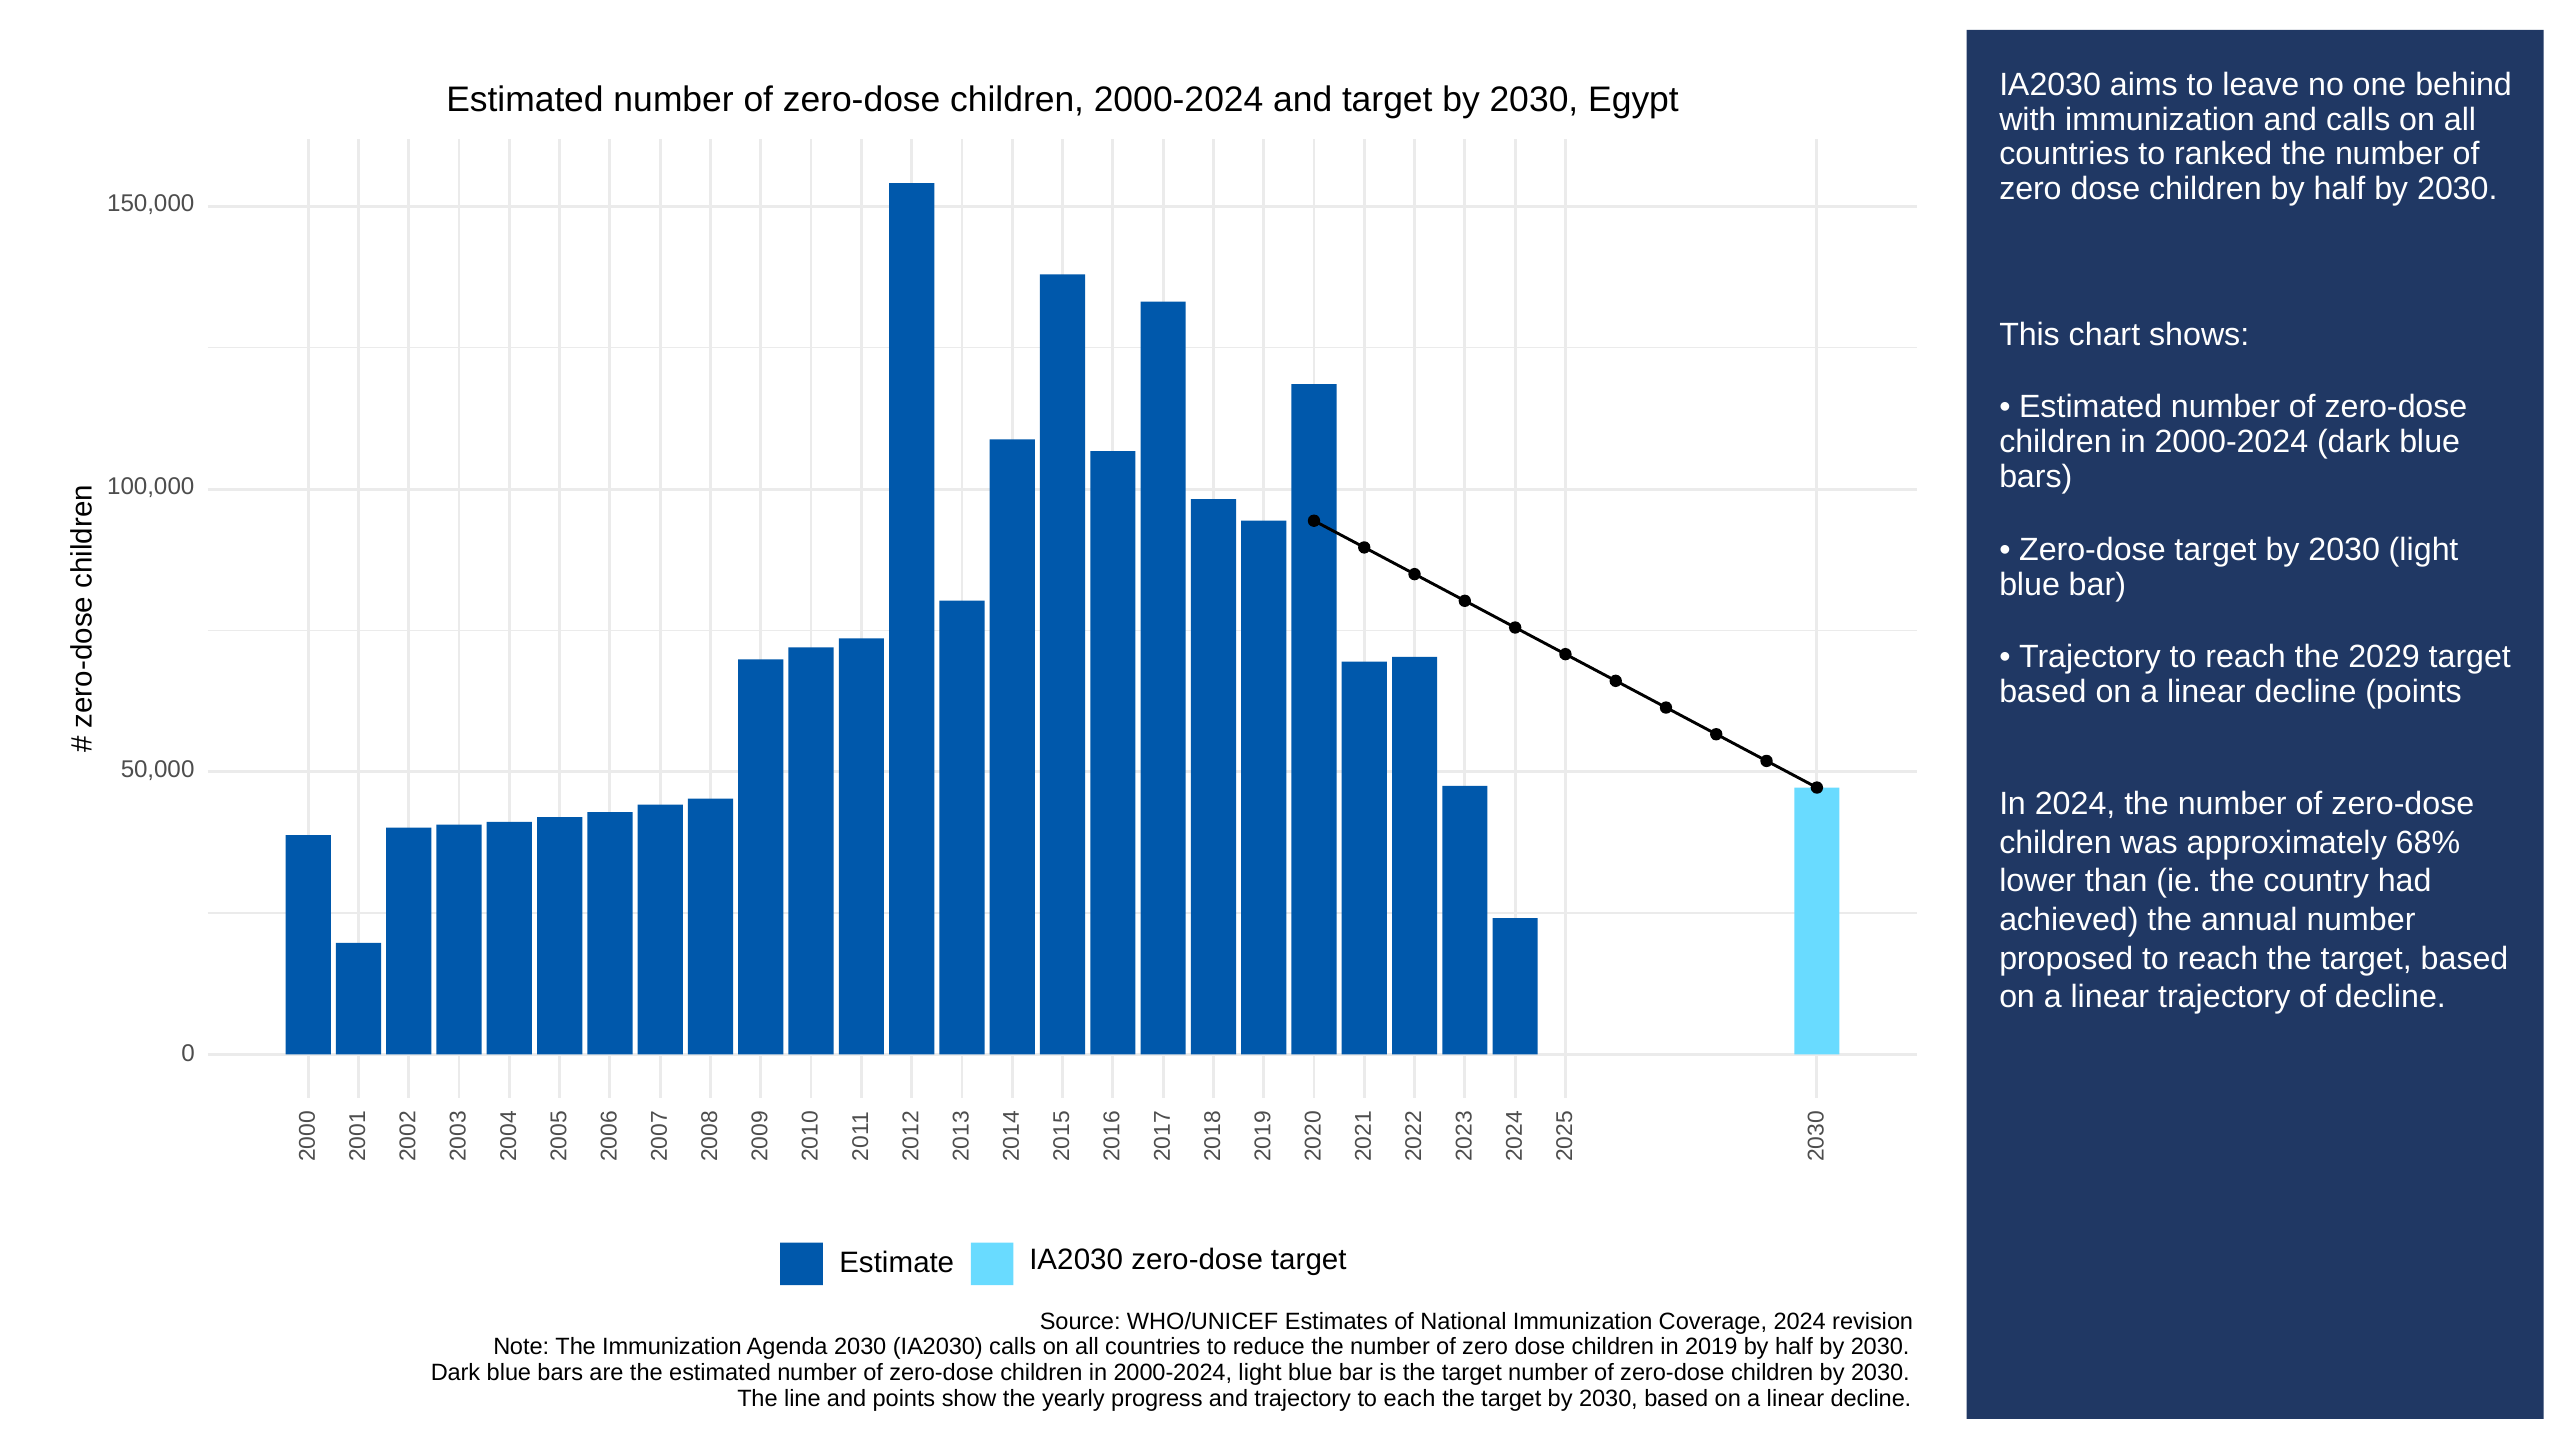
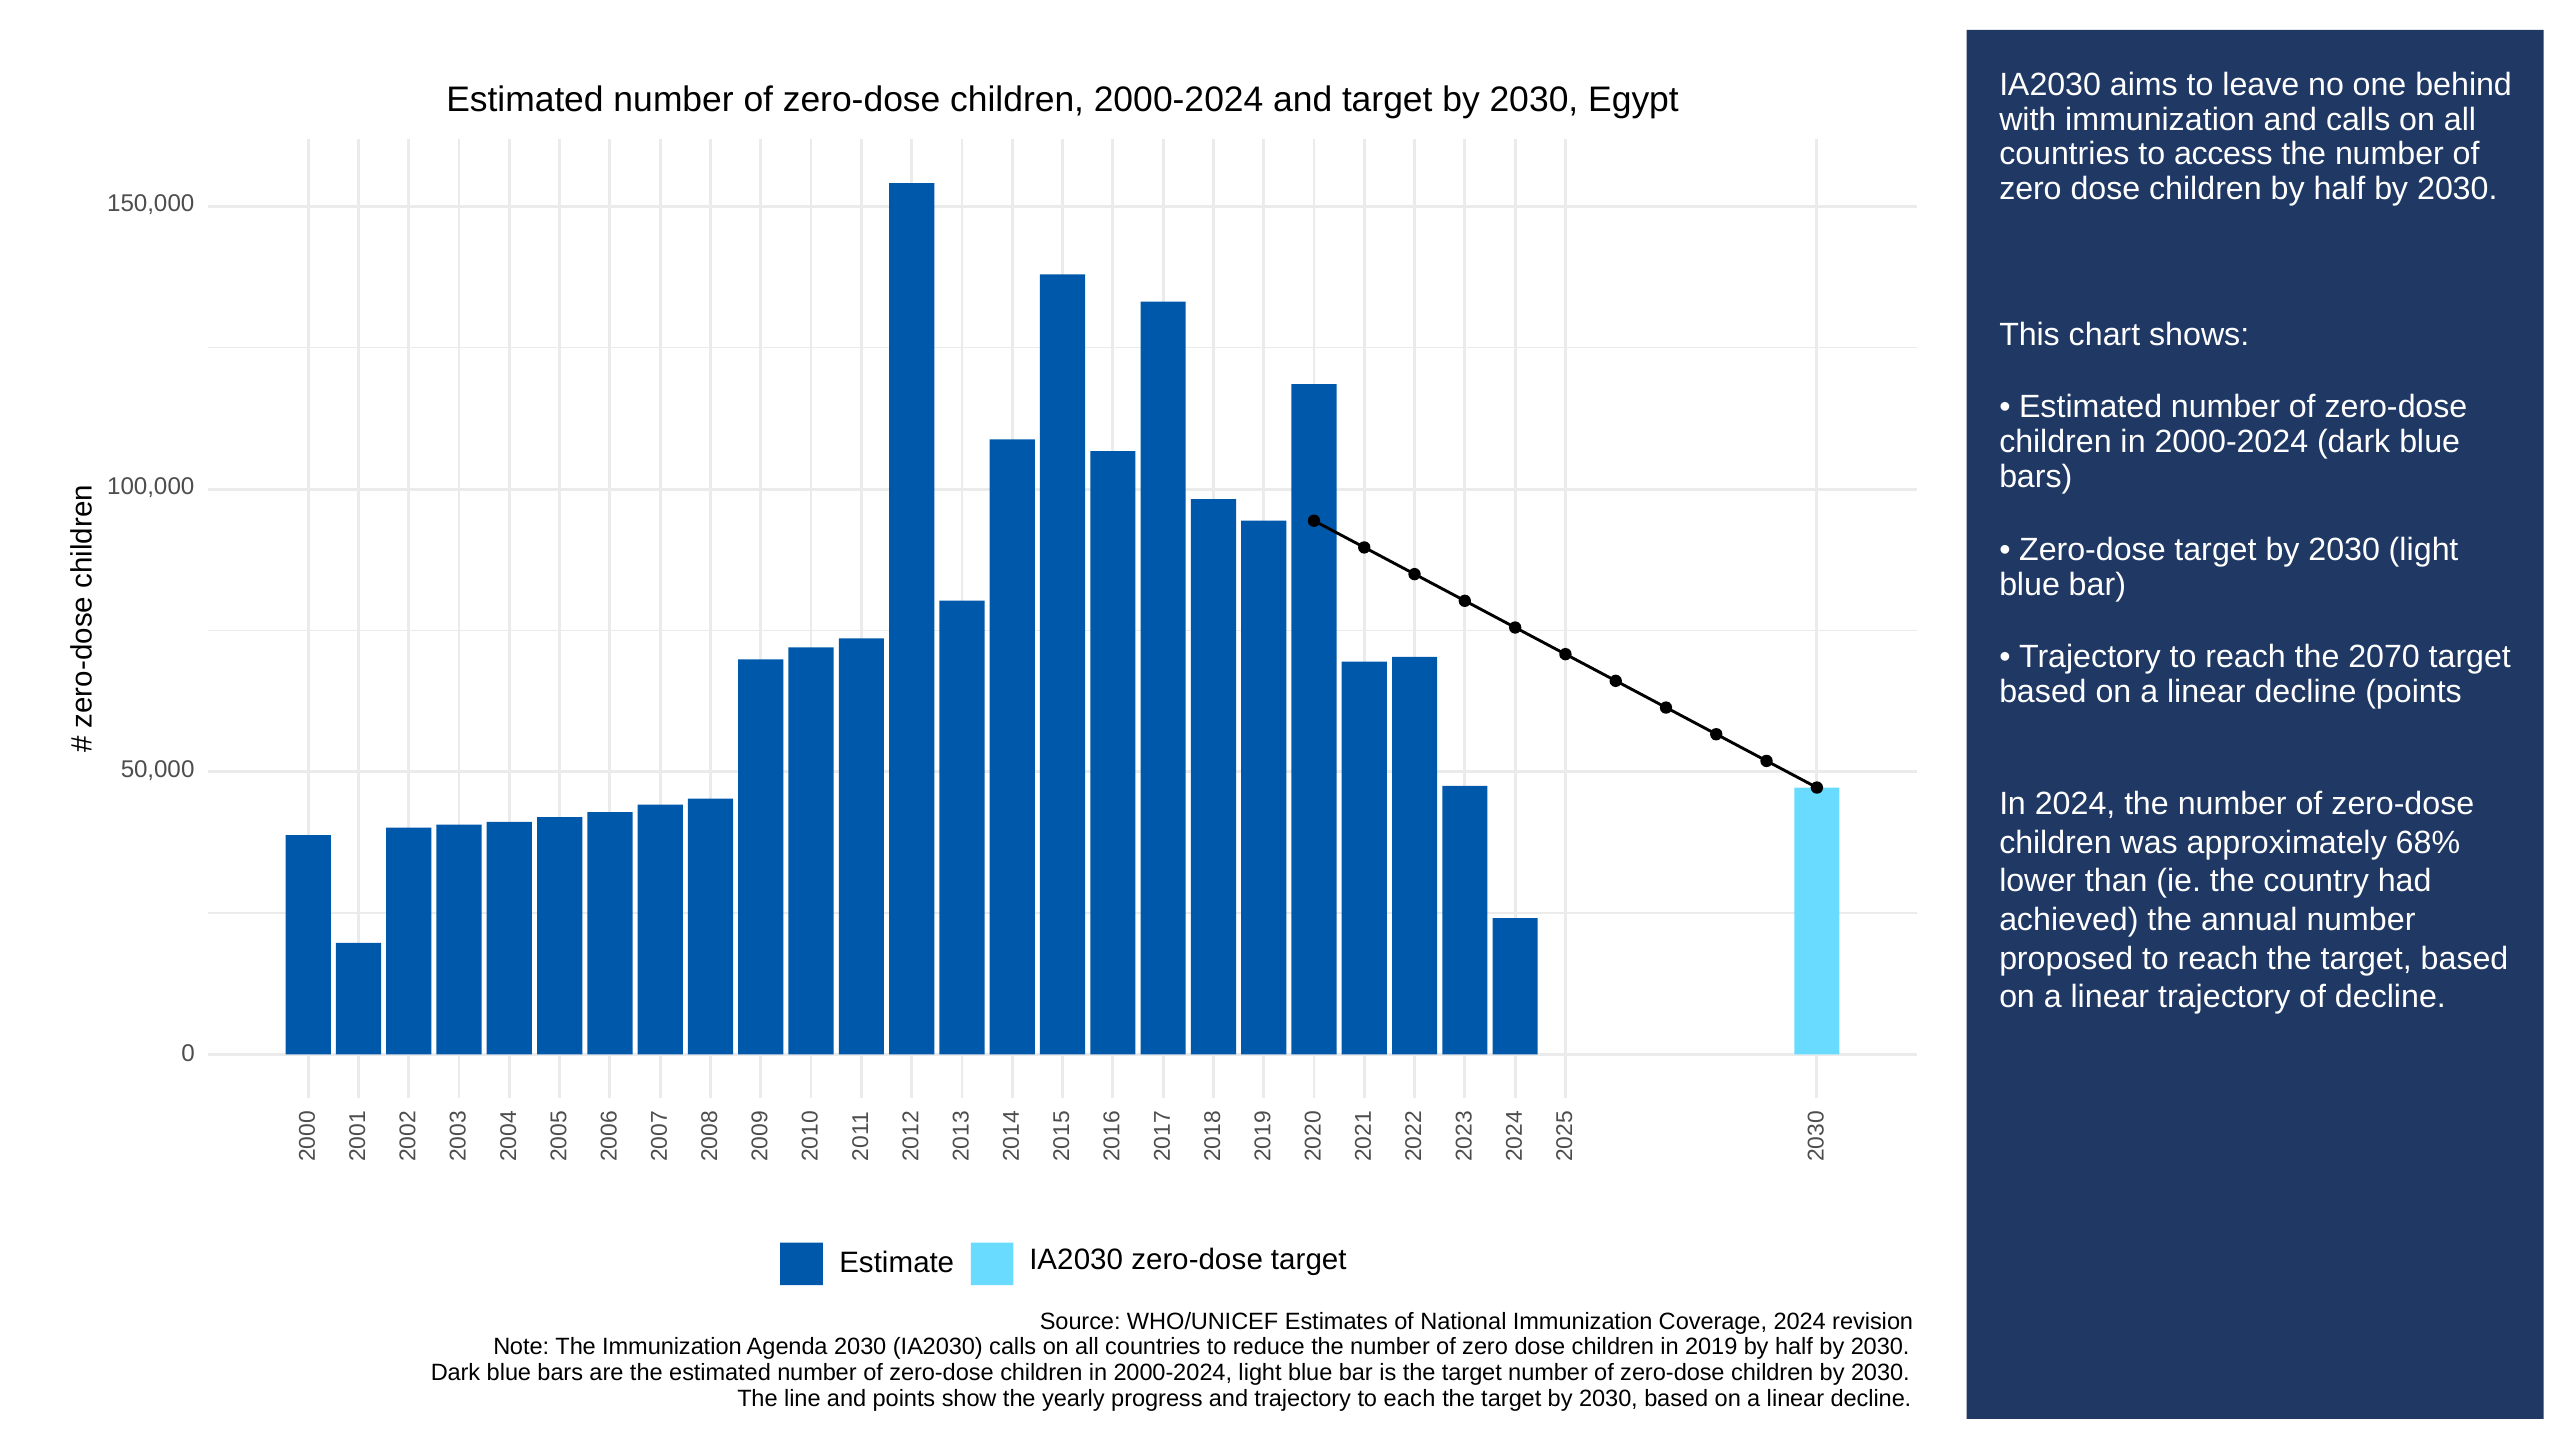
ranked: ranked -> access
2029: 2029 -> 2070
